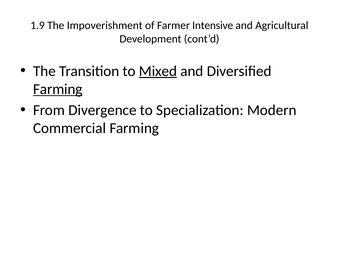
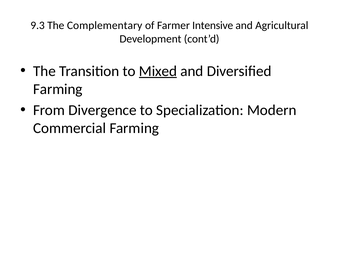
1.9: 1.9 -> 9.3
Impoverishment: Impoverishment -> Complementary
Farming at (58, 89) underline: present -> none
